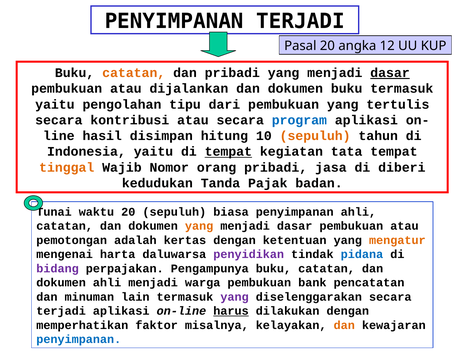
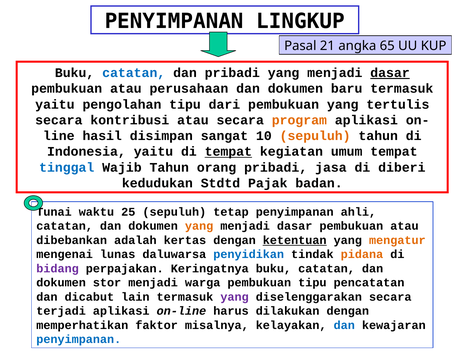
PENYIMPANAN TERJADI: TERJADI -> LINGKUP
Pasal 20: 20 -> 21
12: 12 -> 65
catatan at (134, 73) colour: orange -> blue
dijalankan: dijalankan -> perusahaan
dokumen buku: buku -> baru
program colour: blue -> orange
hitung: hitung -> sangat
tata: tata -> umum
tinggal colour: orange -> blue
Wajib Nomor: Nomor -> Tahun
Tanda: Tanda -> Stdtd
waktu 20: 20 -> 25
biasa: biasa -> tetap
pemotongan: pemotongan -> dibebankan
ketentuan underline: none -> present
harta: harta -> lunas
penyidikan colour: purple -> blue
pidana colour: blue -> orange
Pengampunya: Pengampunya -> Keringatnya
dokumen ahli: ahli -> stor
pembukuan bank: bank -> tipu
minuman: minuman -> dicabut
harus underline: present -> none
dan at (344, 325) colour: orange -> blue
